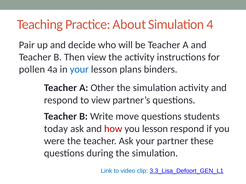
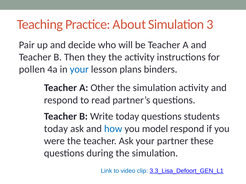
4: 4 -> 3
Then view: view -> they
to view: view -> read
Write move: move -> today
how colour: red -> blue
you lesson: lesson -> model
